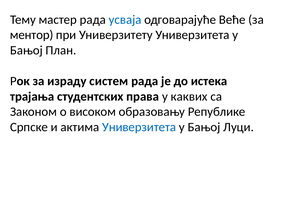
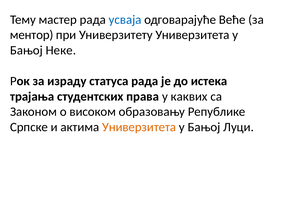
План: План -> Неке
систем: систем -> статуса
Универзитета at (139, 127) colour: blue -> orange
